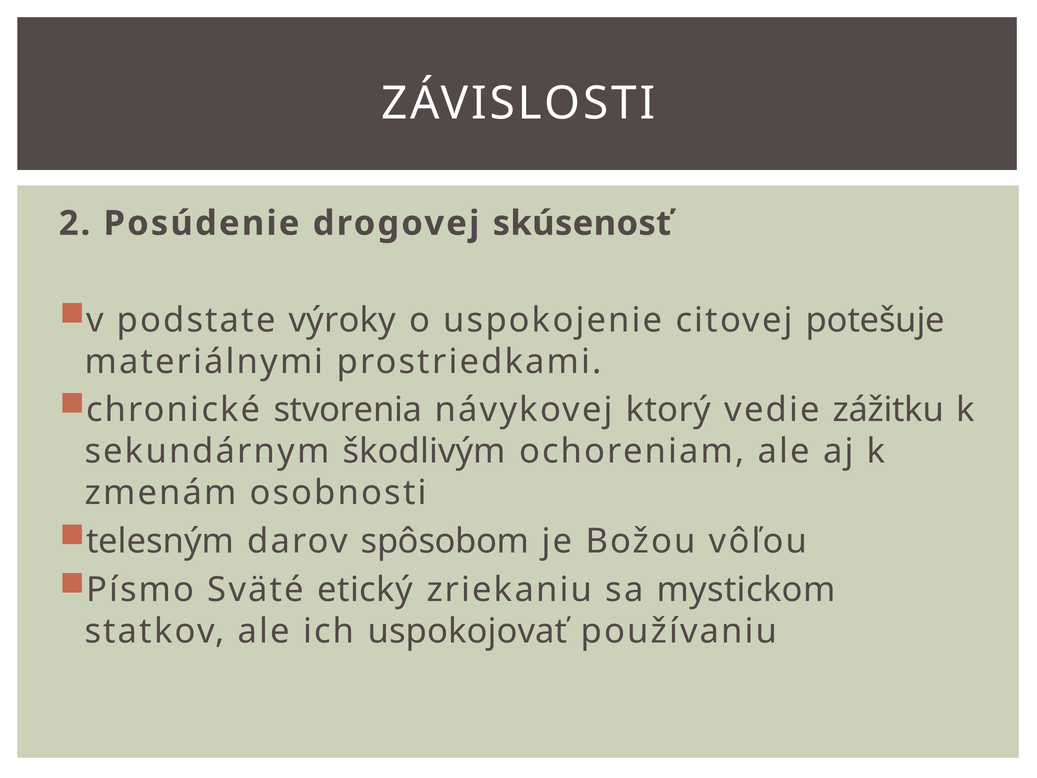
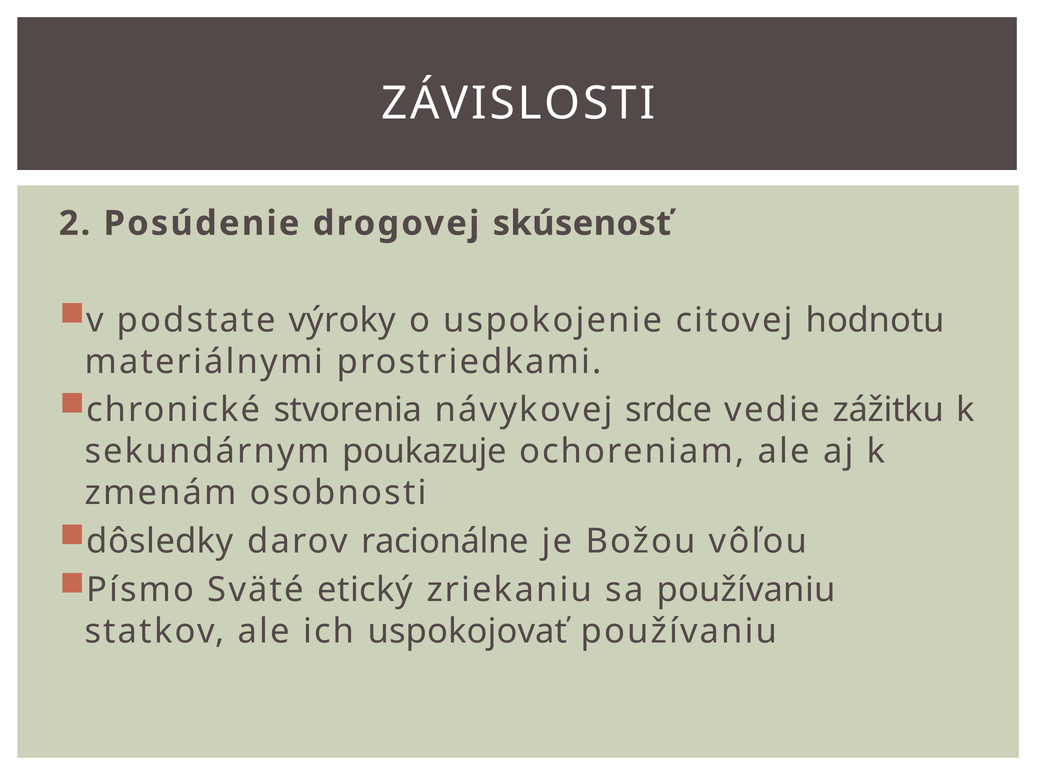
potešuje: potešuje -> hodnotu
ktorý: ktorý -> srdce
škodlivým: škodlivým -> poukazuje
telesným: telesným -> dôsledky
spôsobom: spôsobom -> racionálne
sa mystickom: mystickom -> používaniu
